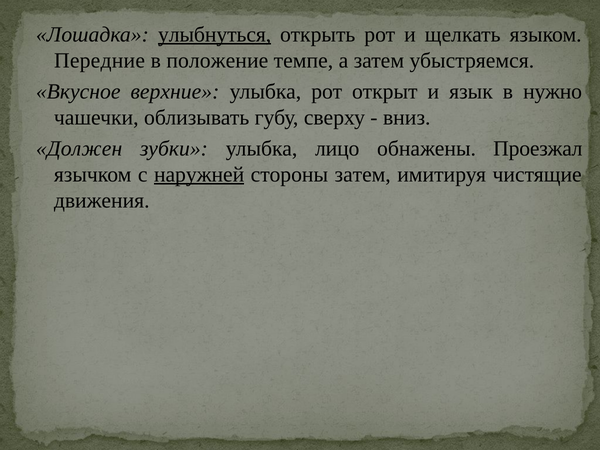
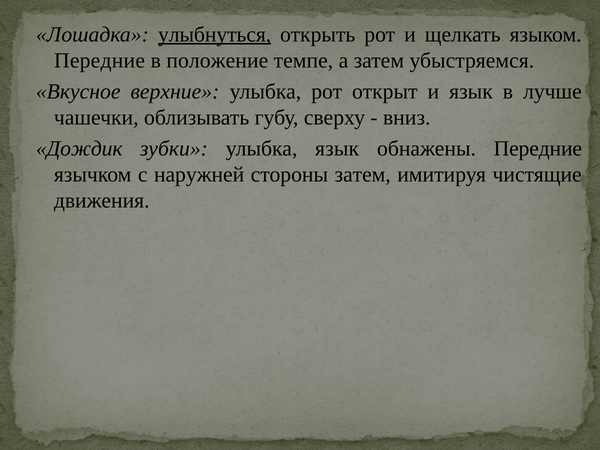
нужно: нужно -> лучше
Должен: Должен -> Дождик
улыбка лицо: лицо -> язык
обнажены Проезжал: Проезжал -> Передние
наружней underline: present -> none
